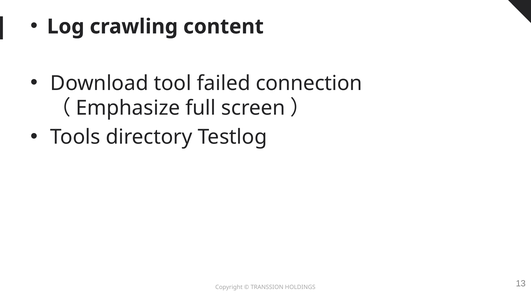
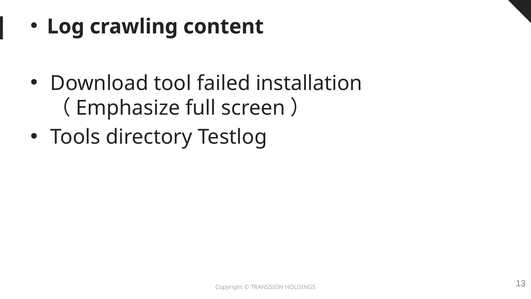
connection: connection -> installation
